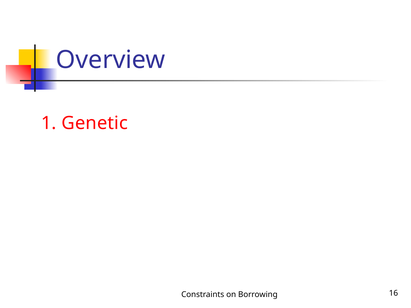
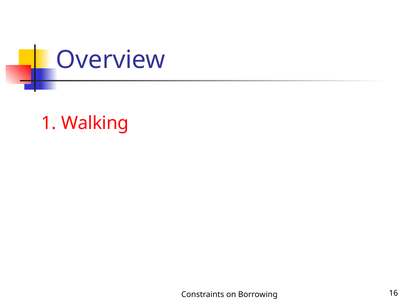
Genetic: Genetic -> Walking
